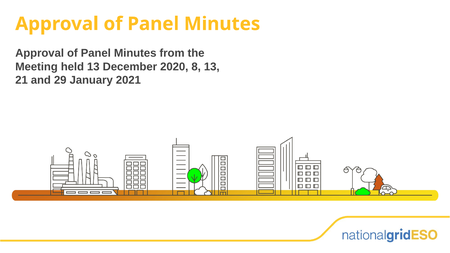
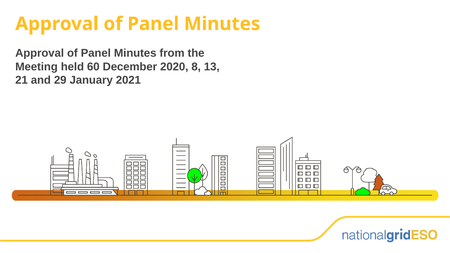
held 13: 13 -> 60
